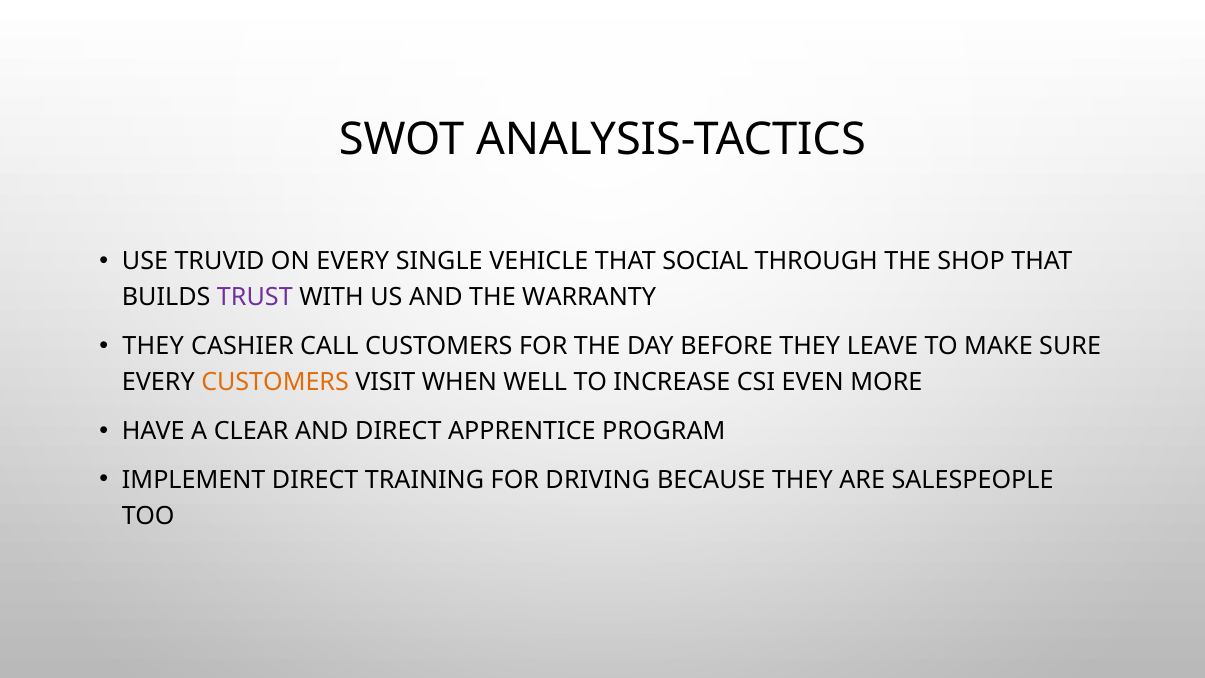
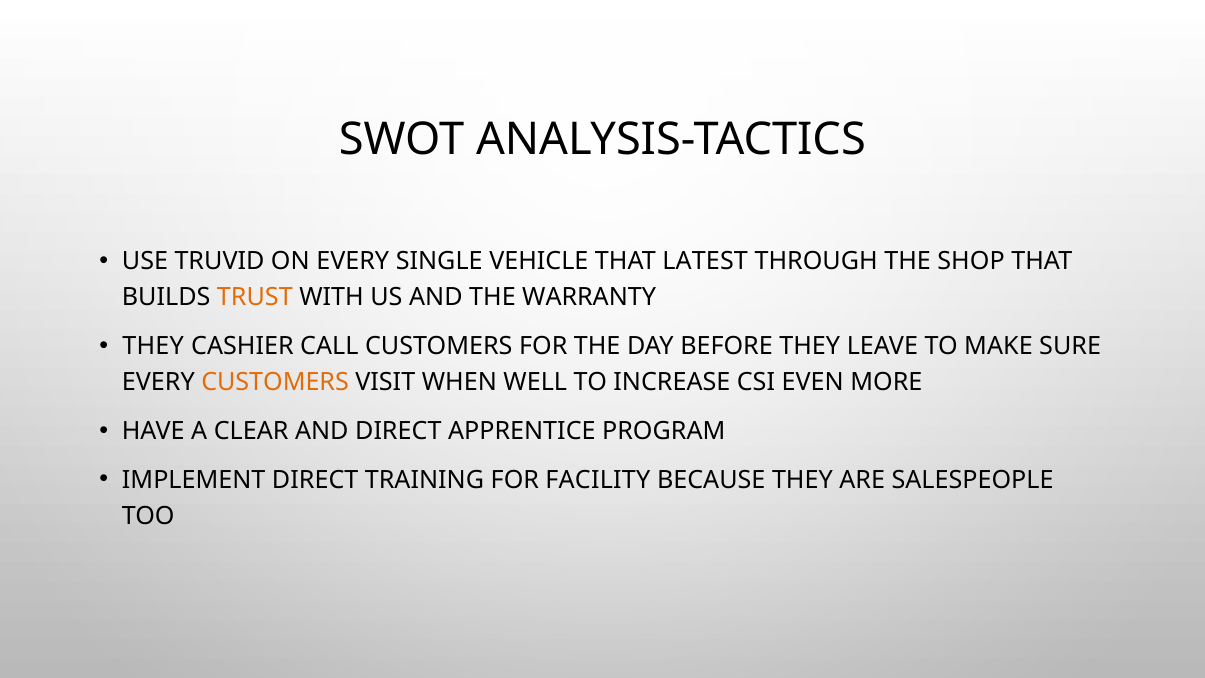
SOCIAL: SOCIAL -> LATEST
TRUST colour: purple -> orange
DRIVING: DRIVING -> FACILITY
